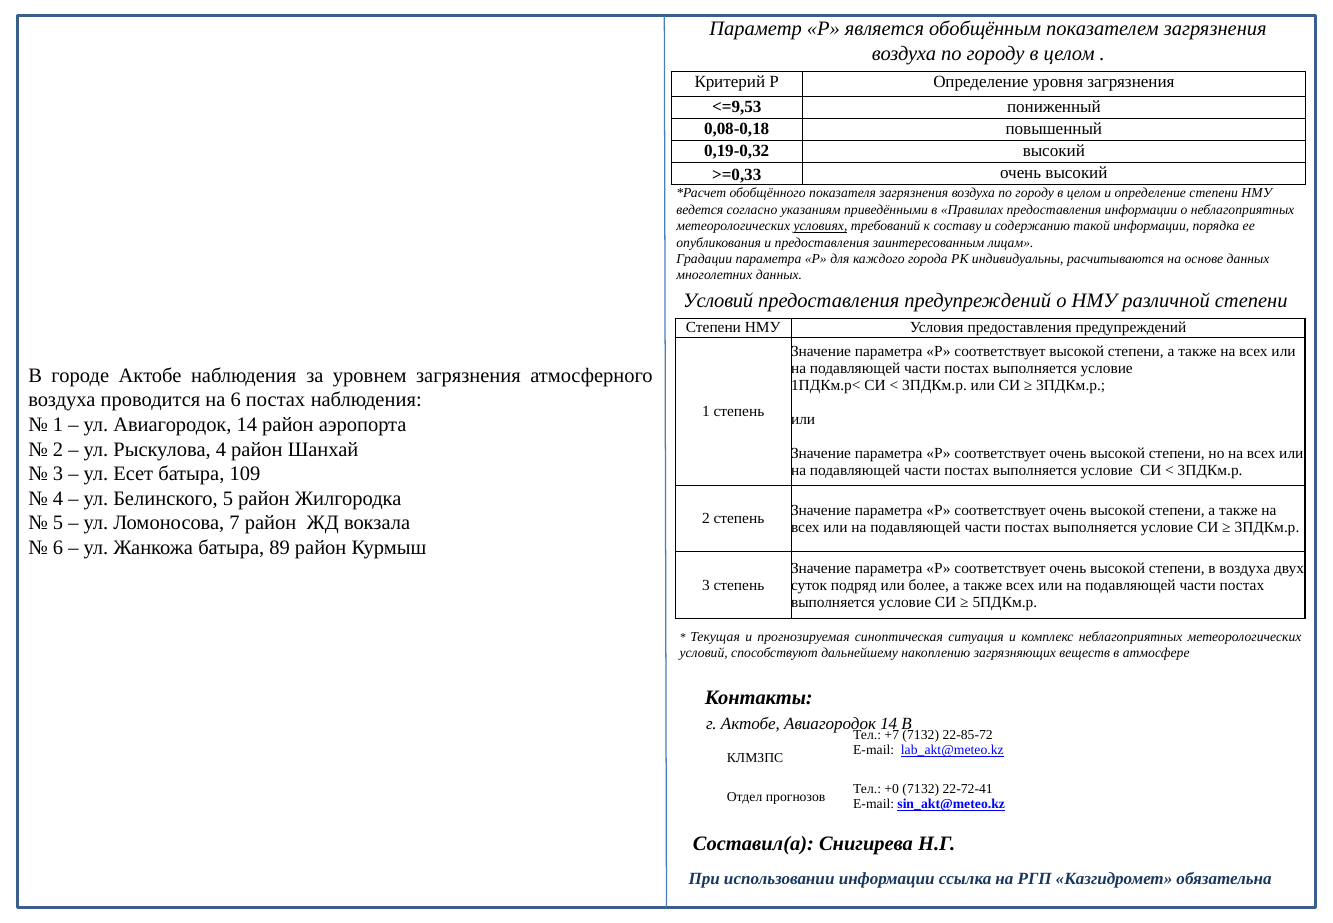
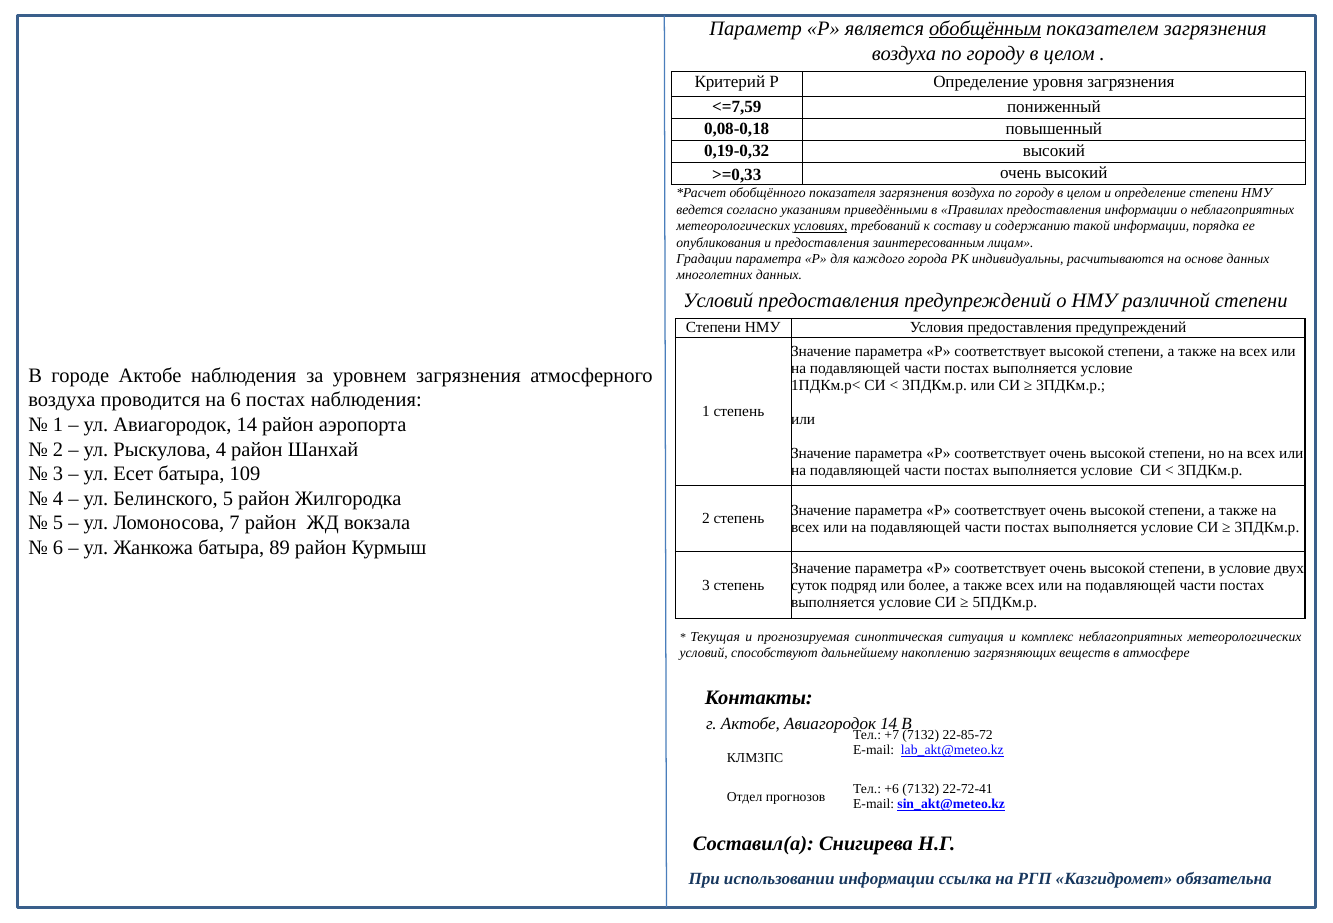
обобщённым underline: none -> present
<=9,53: <=9,53 -> <=7,59
в воздуха: воздуха -> условие
+0: +0 -> +6
